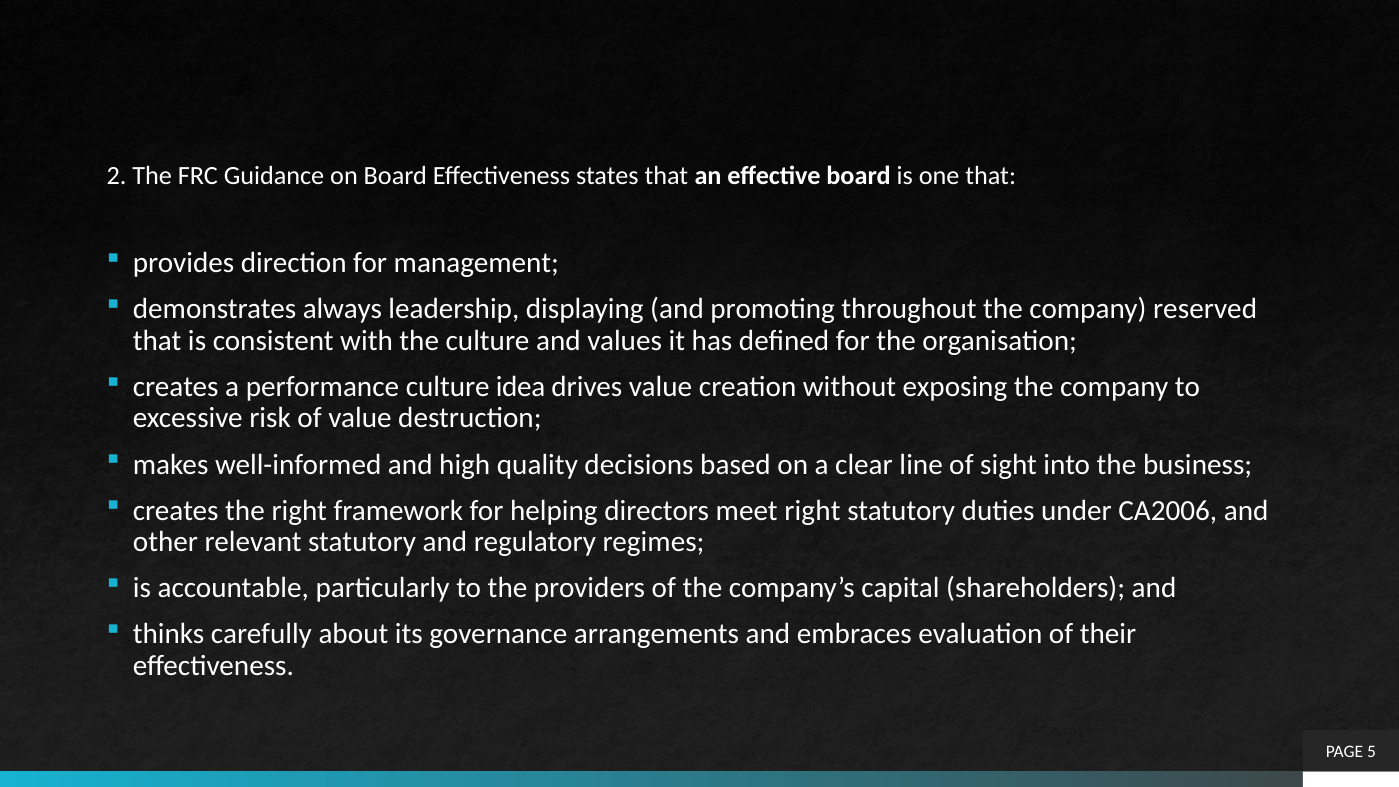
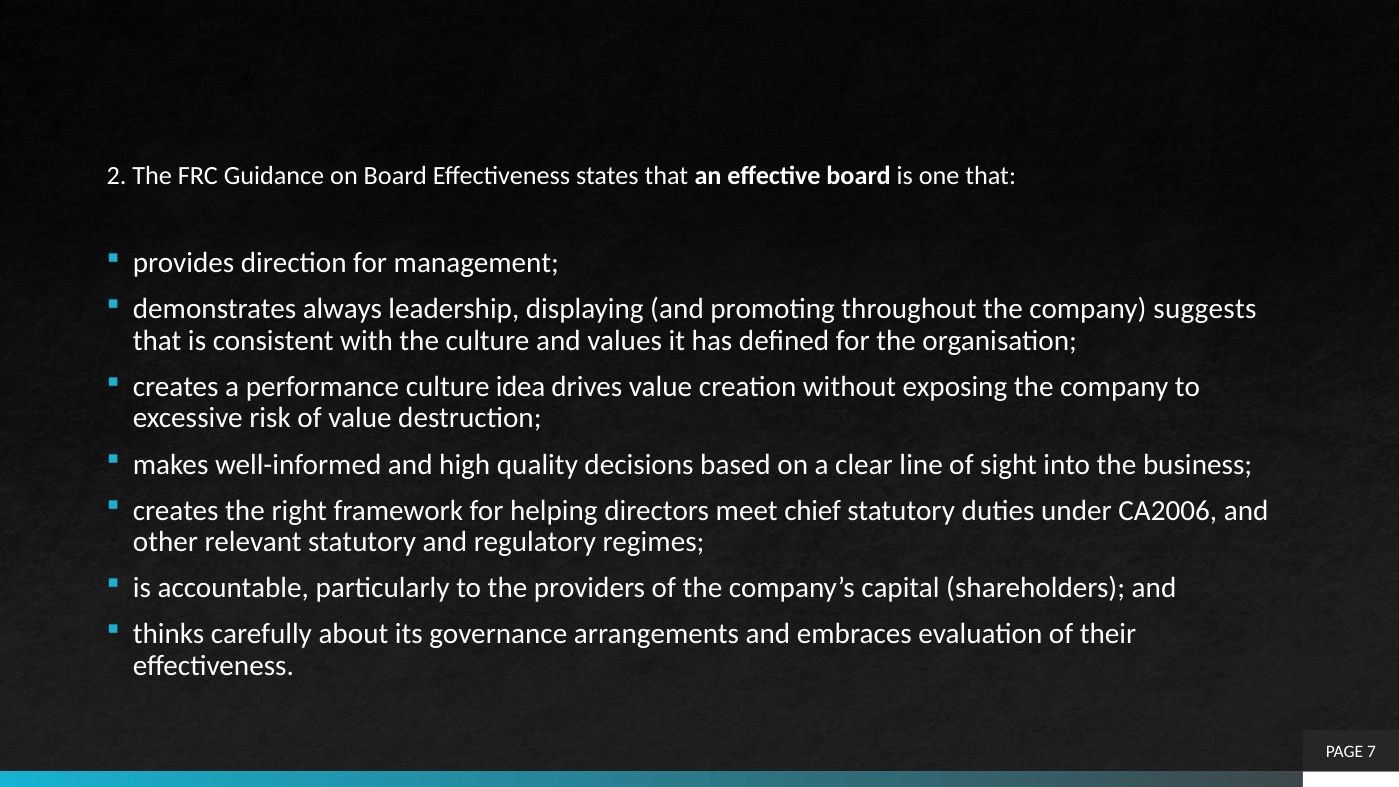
reserved: reserved -> suggests
meet right: right -> chief
5: 5 -> 7
